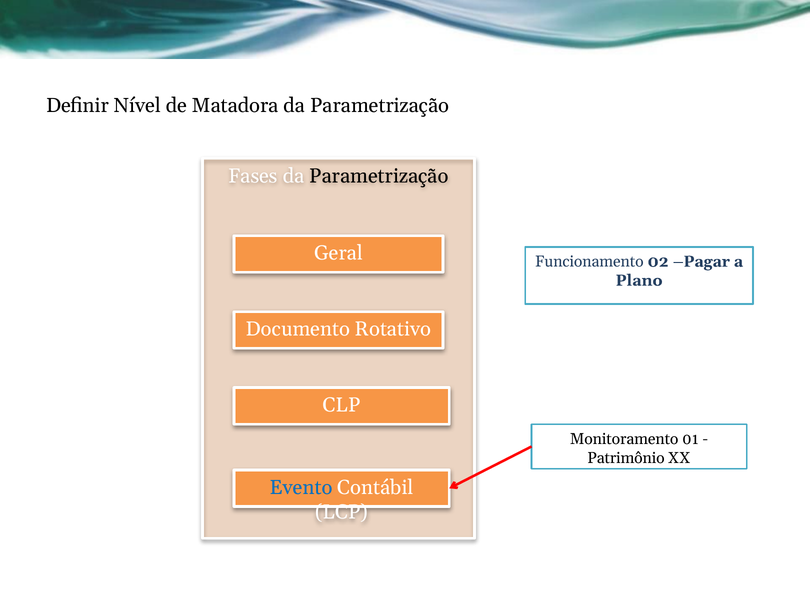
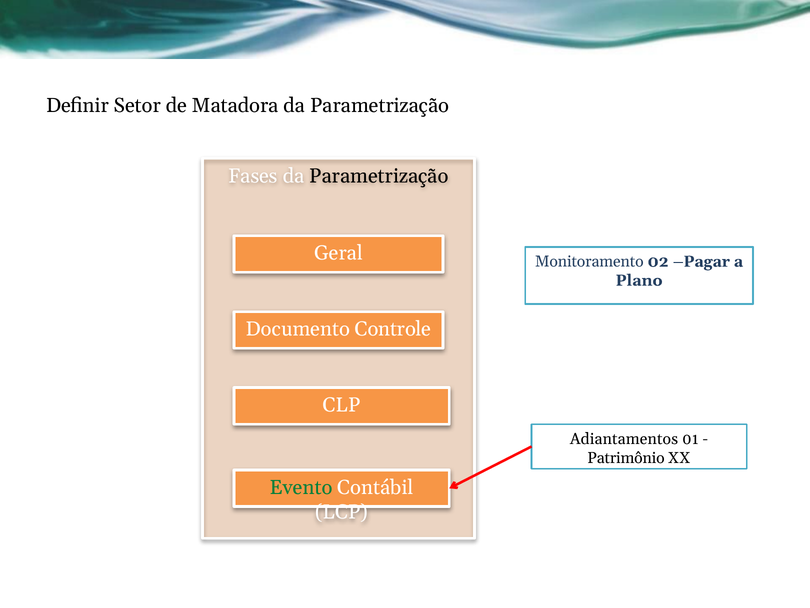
Nível: Nível -> Setor
Funcionamento: Funcionamento -> Monitoramento
Rotativo: Rotativo -> Controle
Monitoramento: Monitoramento -> Adiantamentos
Evento colour: blue -> green
